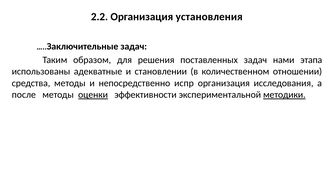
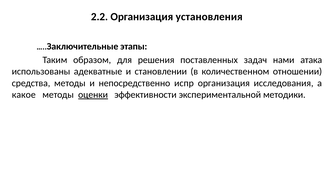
задач at (134, 46): задач -> этапы
этапа: этапа -> атака
после: после -> какое
методики underline: present -> none
